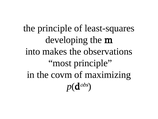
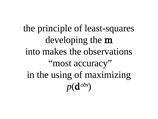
most principle: principle -> accuracy
covm: covm -> using
